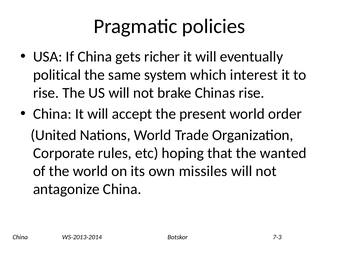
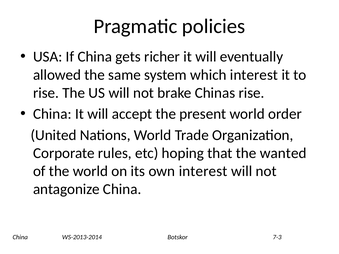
political: political -> allowed
own missiles: missiles -> interest
